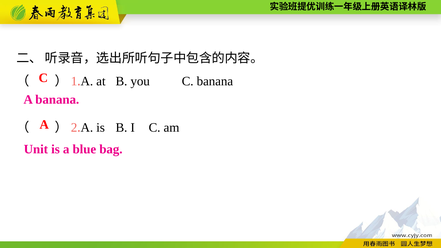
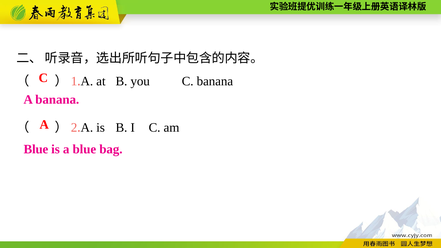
Unit at (36, 149): Unit -> Blue
